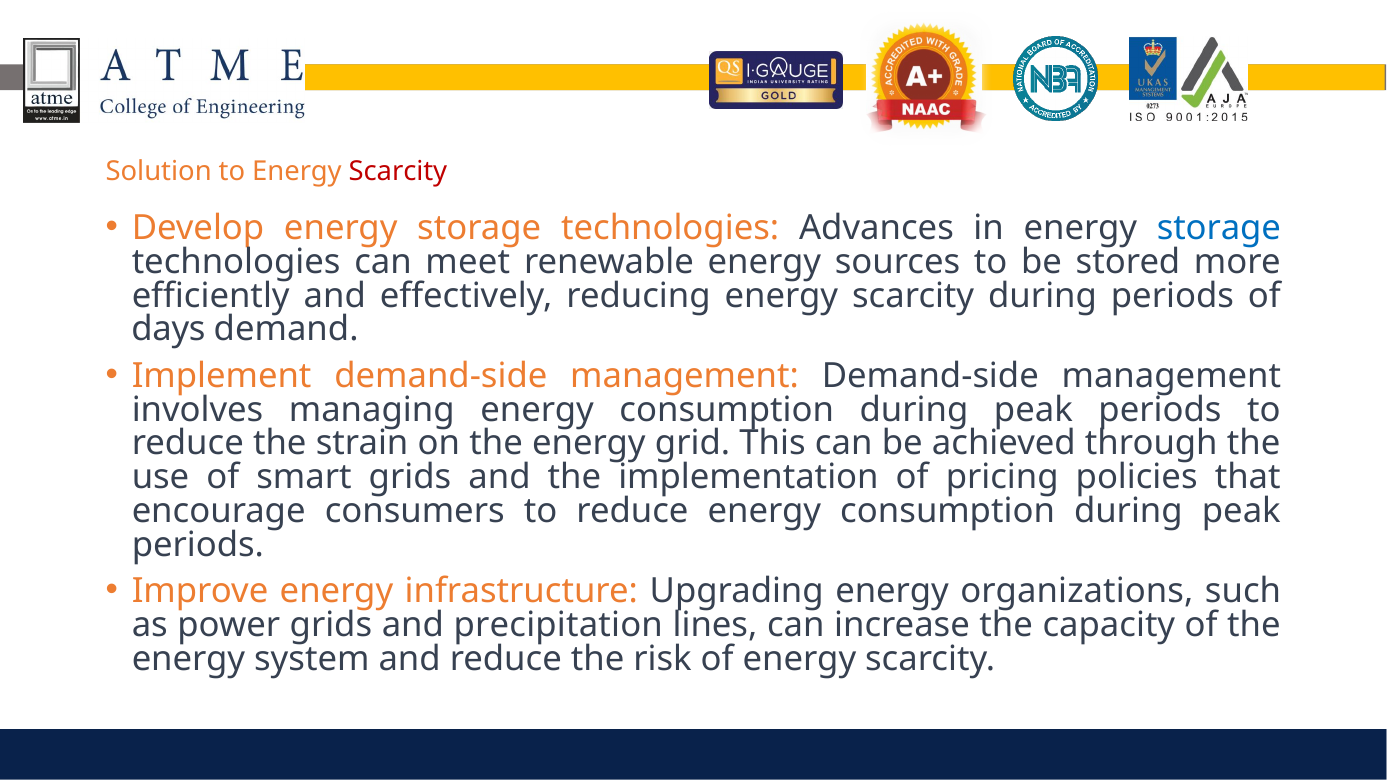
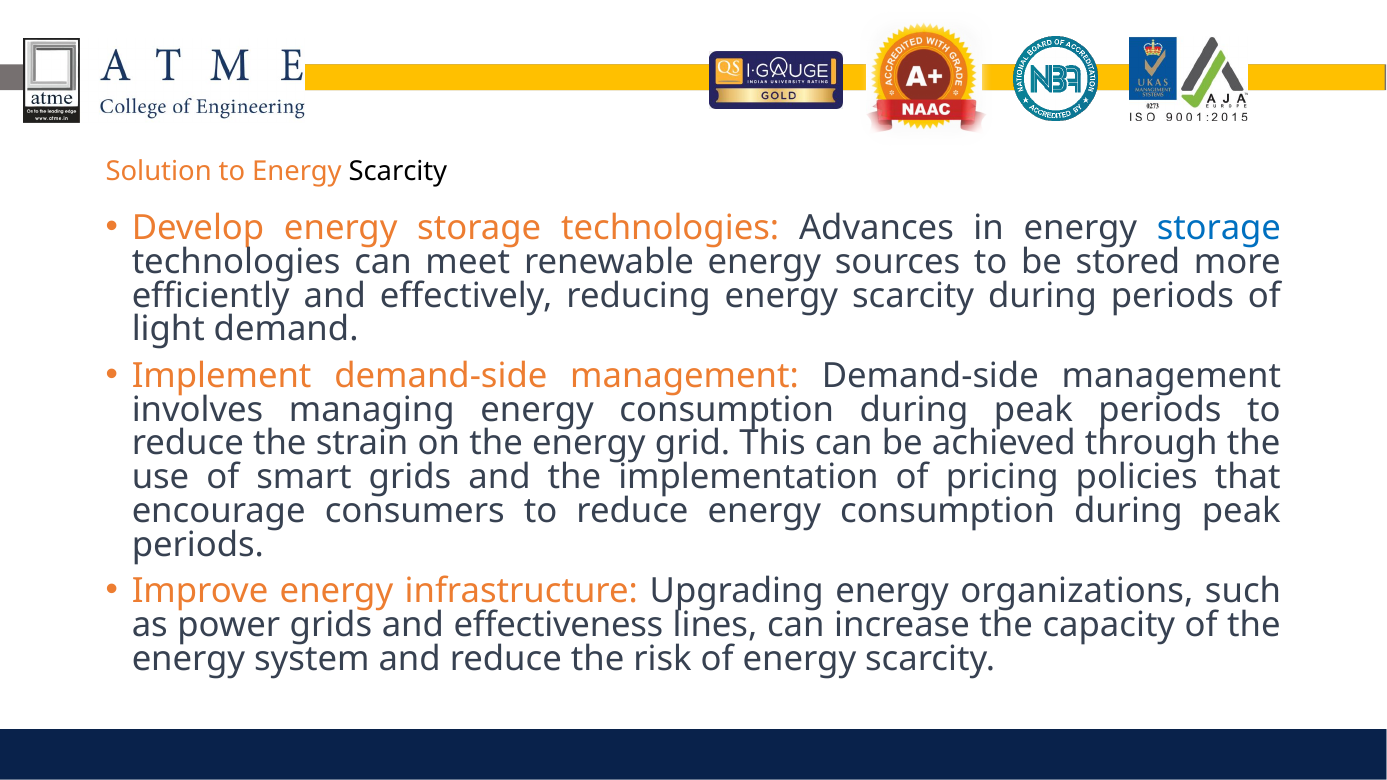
Scarcity at (398, 171) colour: red -> black
days: days -> light
precipitation: precipitation -> effectiveness
